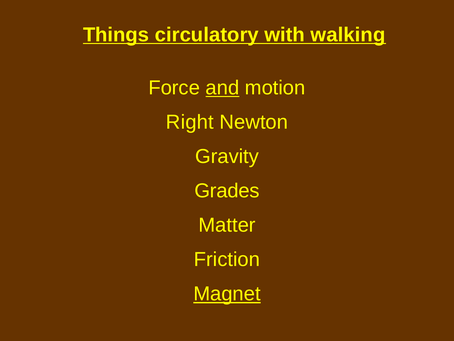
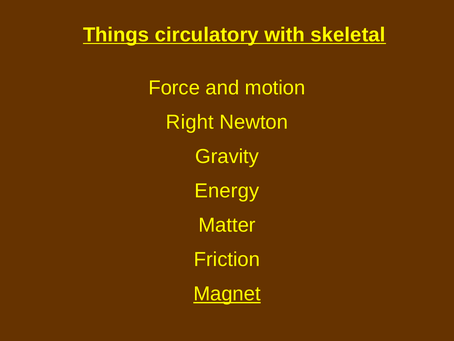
walking: walking -> skeletal
and underline: present -> none
Grades: Grades -> Energy
